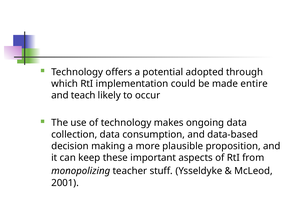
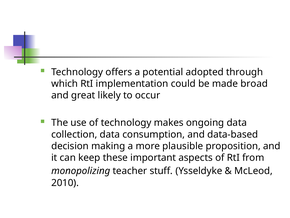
entire: entire -> broad
teach: teach -> great
2001: 2001 -> 2010
